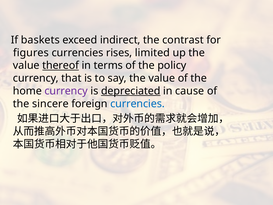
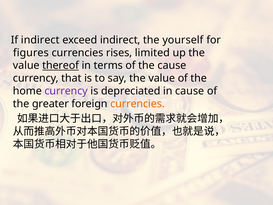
If baskets: baskets -> indirect
contrast: contrast -> yourself
the policy: policy -> cause
depreciated underline: present -> none
sincere: sincere -> greater
currencies at (138, 104) colour: blue -> orange
